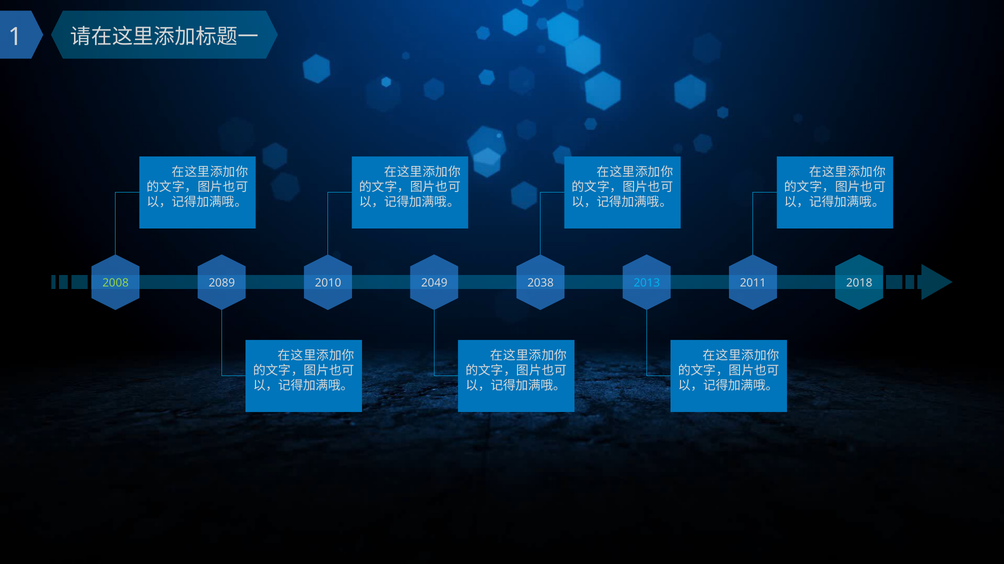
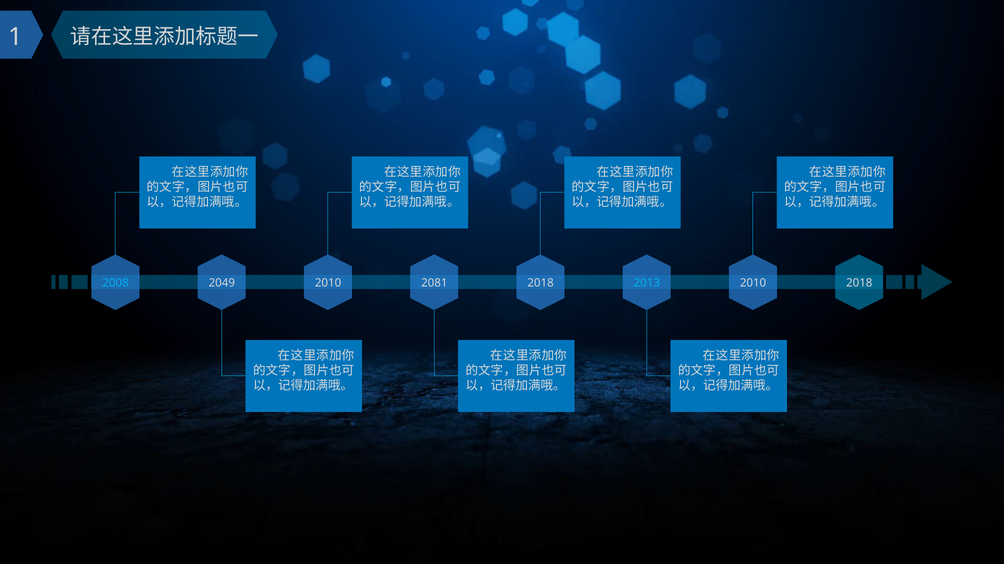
2008 colour: light green -> light blue
2089: 2089 -> 2049
2049: 2049 -> 2081
2038 at (541, 283): 2038 -> 2018
2011 at (753, 283): 2011 -> 2010
